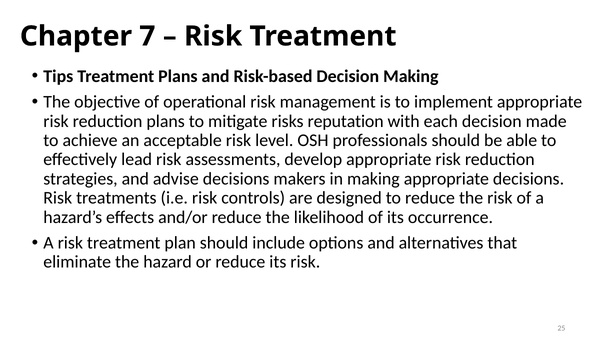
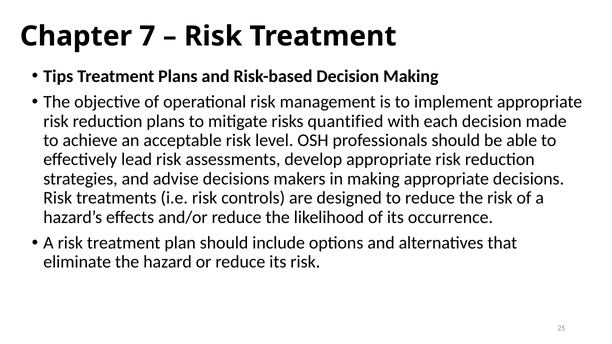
reputation: reputation -> quantified
